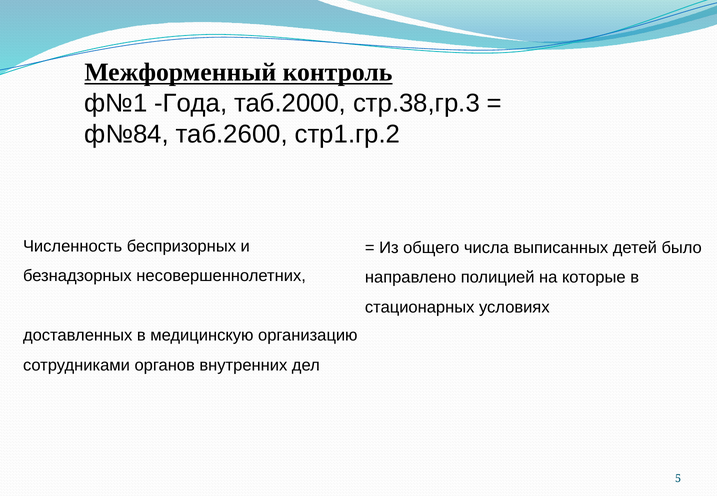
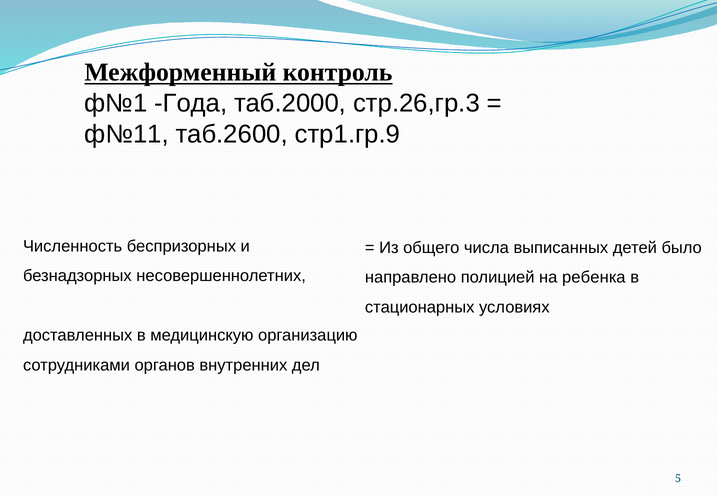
стр.38,гр.3: стр.38,гр.3 -> стр.26,гр.3
ф№84: ф№84 -> ф№11
стр1.гр.2: стр1.гр.2 -> стр1.гр.9
которые: которые -> ребенка
